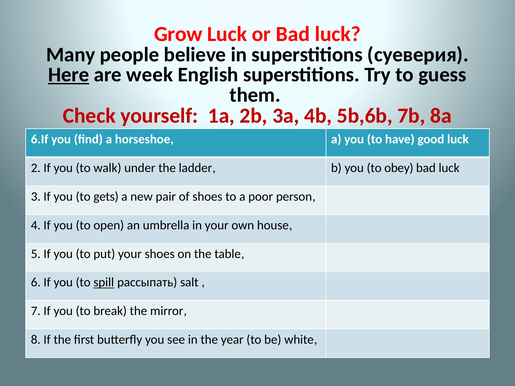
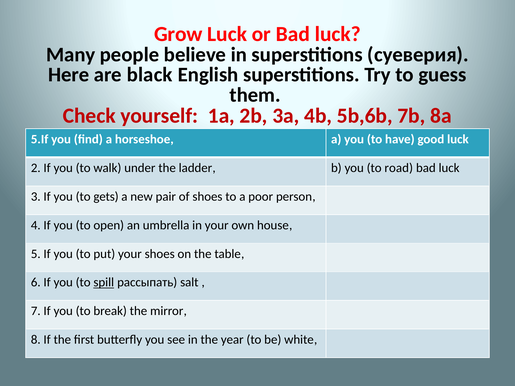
Here underline: present -> none
week: week -> black
6.If: 6.If -> 5.If
obey: obey -> road
